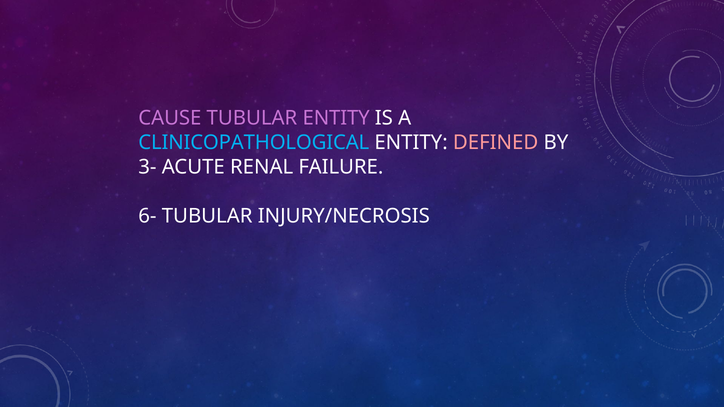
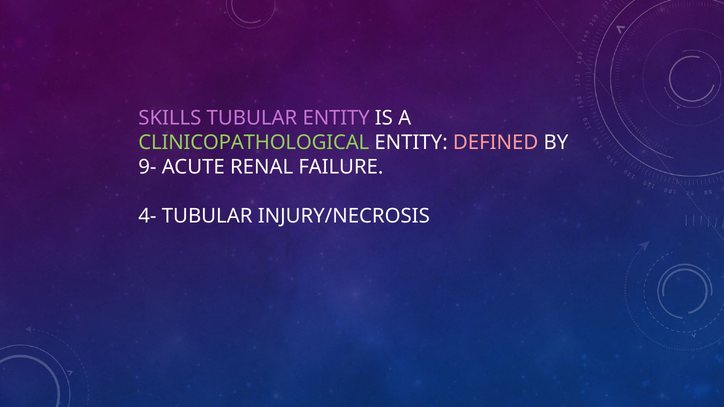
CAUSE: CAUSE -> SKILLS
CLINICOPATHOLOGICAL colour: light blue -> light green
3-: 3- -> 9-
6-: 6- -> 4-
